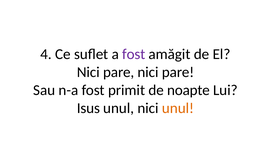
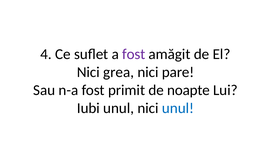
pare at (119, 72): pare -> grea
Isus: Isus -> Iubi
unul at (178, 108) colour: orange -> blue
